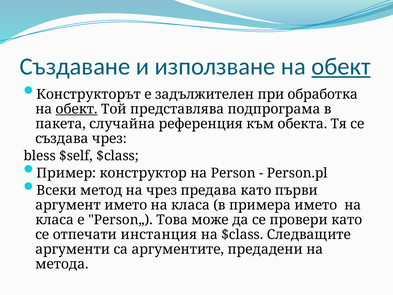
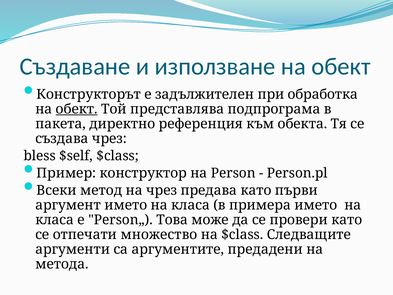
обект at (341, 66) underline: present -> none
случайна: случайна -> директно
инстанция: инстанция -> множество
